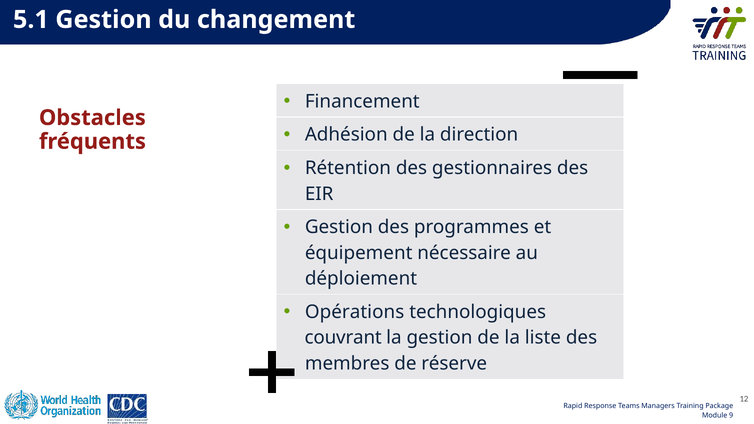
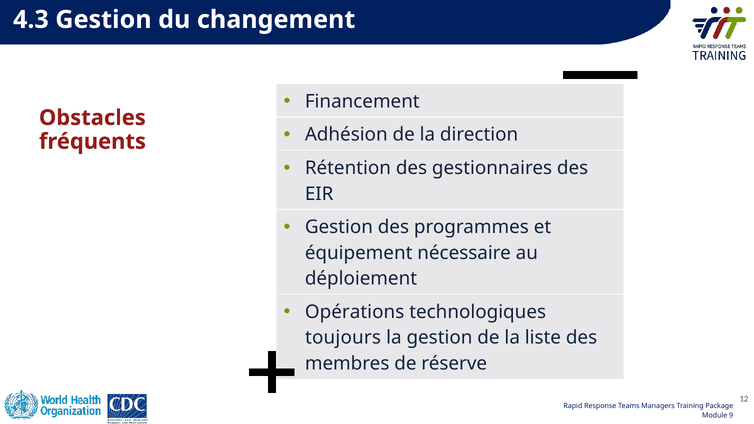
5.1: 5.1 -> 4.3
couvrant: couvrant -> toujours
